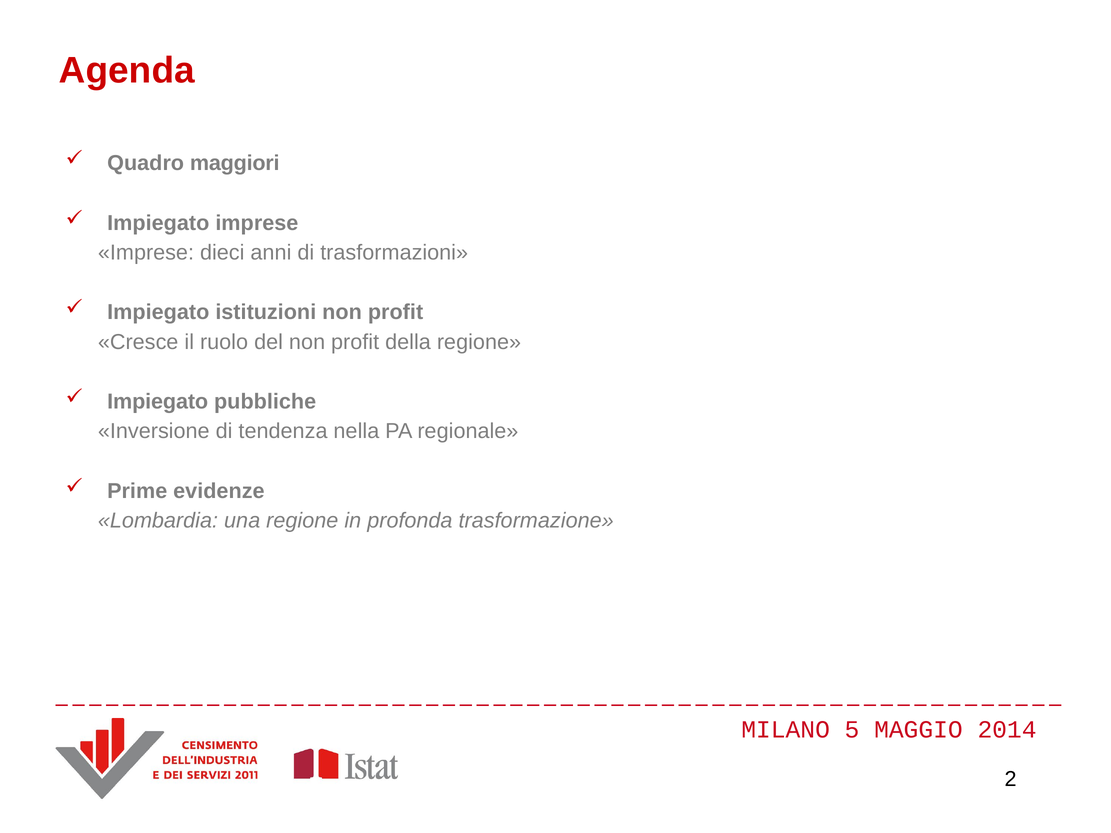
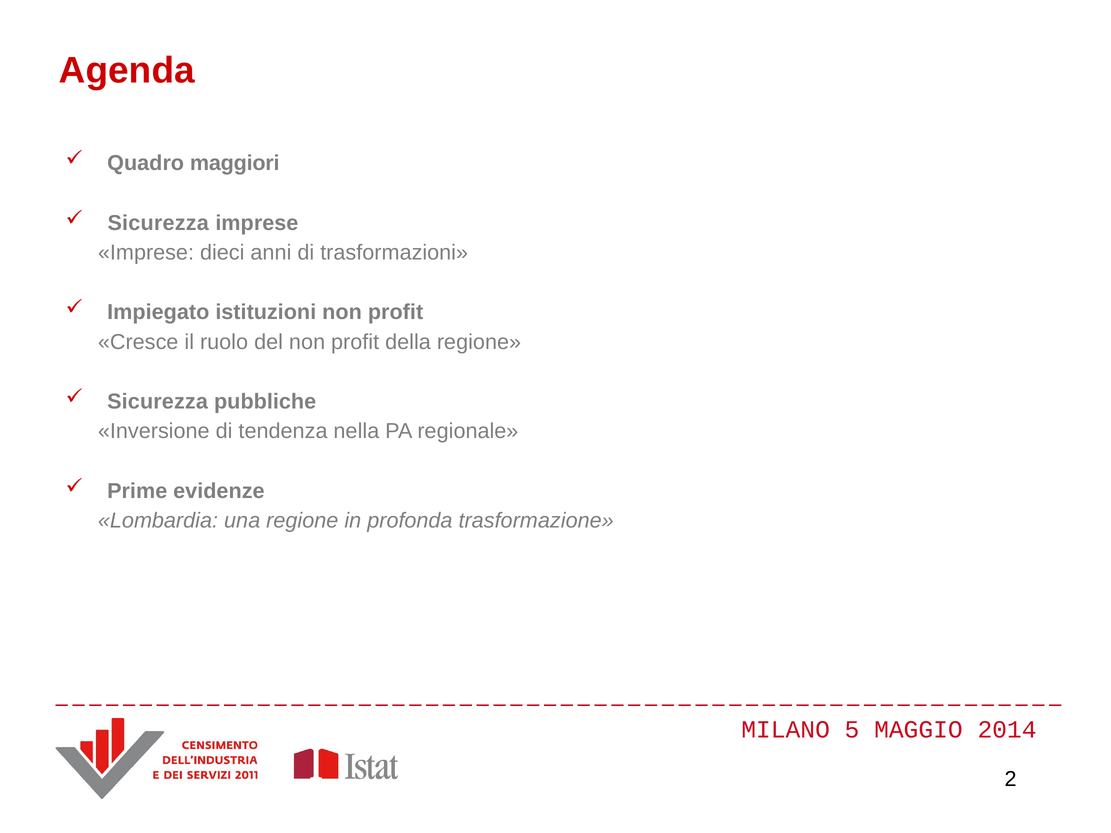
Impiegato at (158, 223): Impiegato -> Sicurezza
Impiegato at (158, 402): Impiegato -> Sicurezza
